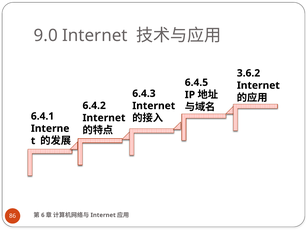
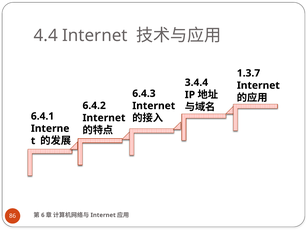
9.0: 9.0 -> 4.4
3.6.2: 3.6.2 -> 1.3.7
6.4.5: 6.4.5 -> 3.4.4
